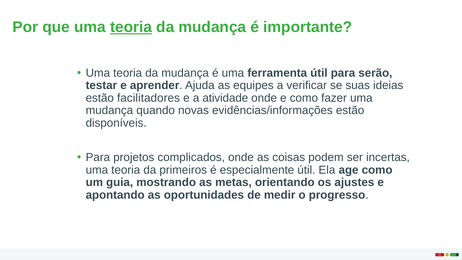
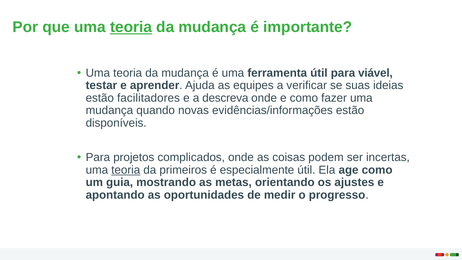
serão: serão -> viável
atividade: atividade -> descreva
teoria at (126, 170) underline: none -> present
